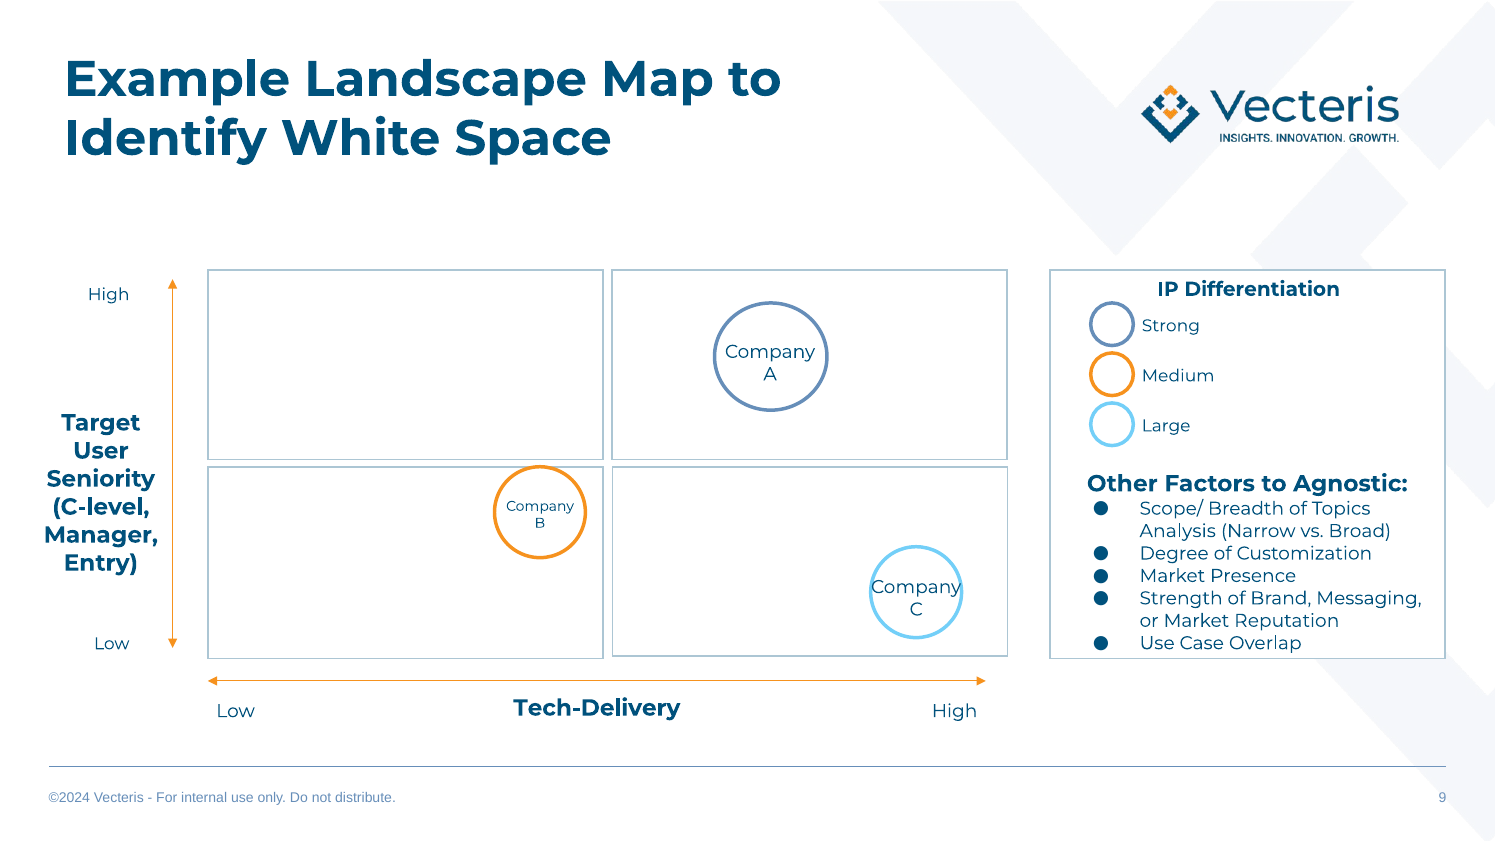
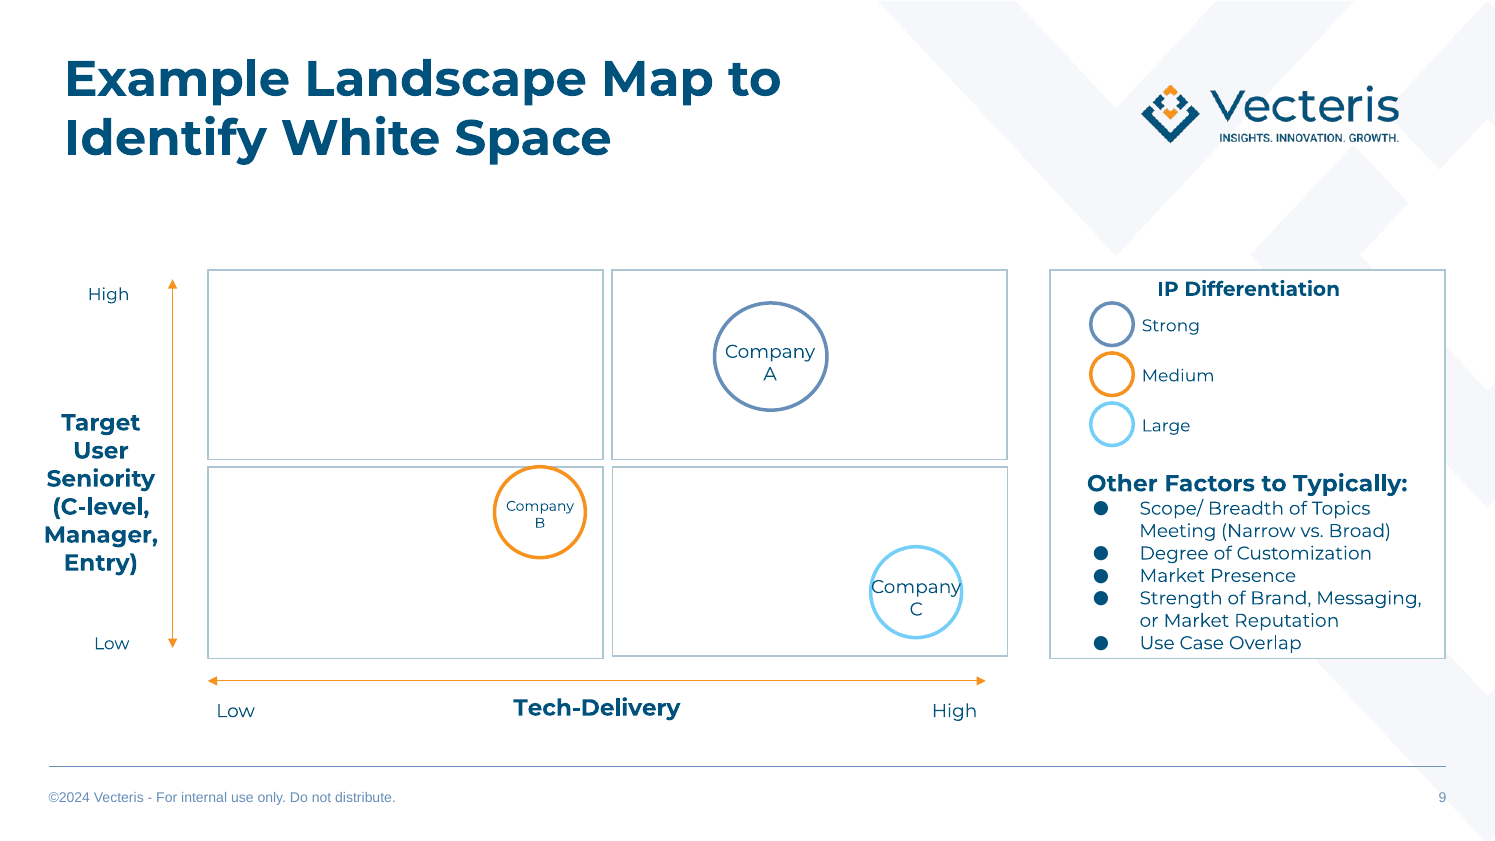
Agnostic: Agnostic -> Typically
Analysis: Analysis -> Meeting
